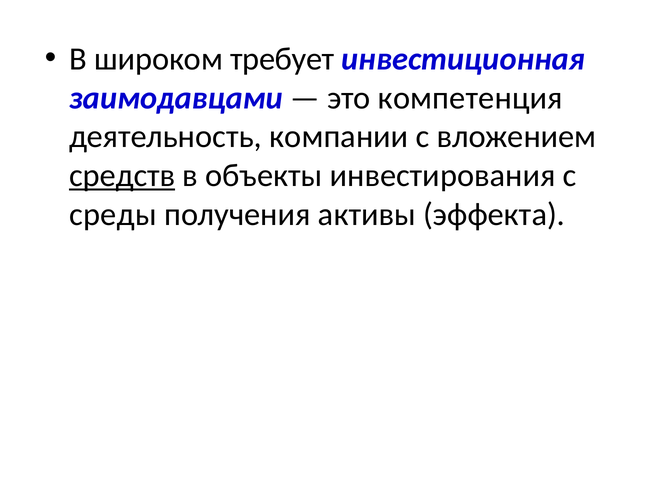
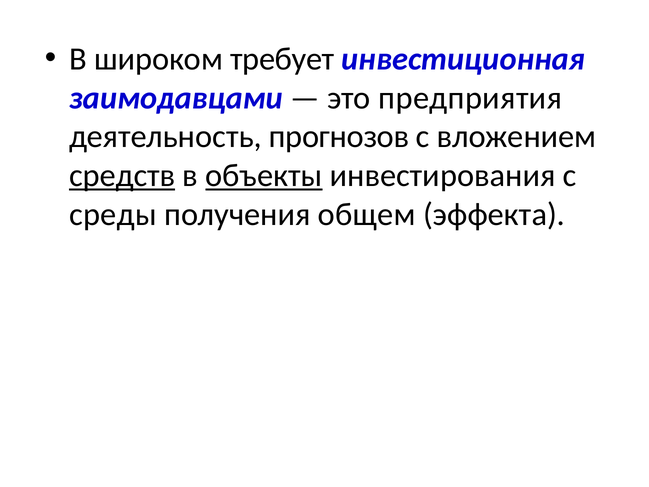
компетенция: компетенция -> предприятия
компании: компании -> прогнозов
объекты underline: none -> present
активы: активы -> общем
